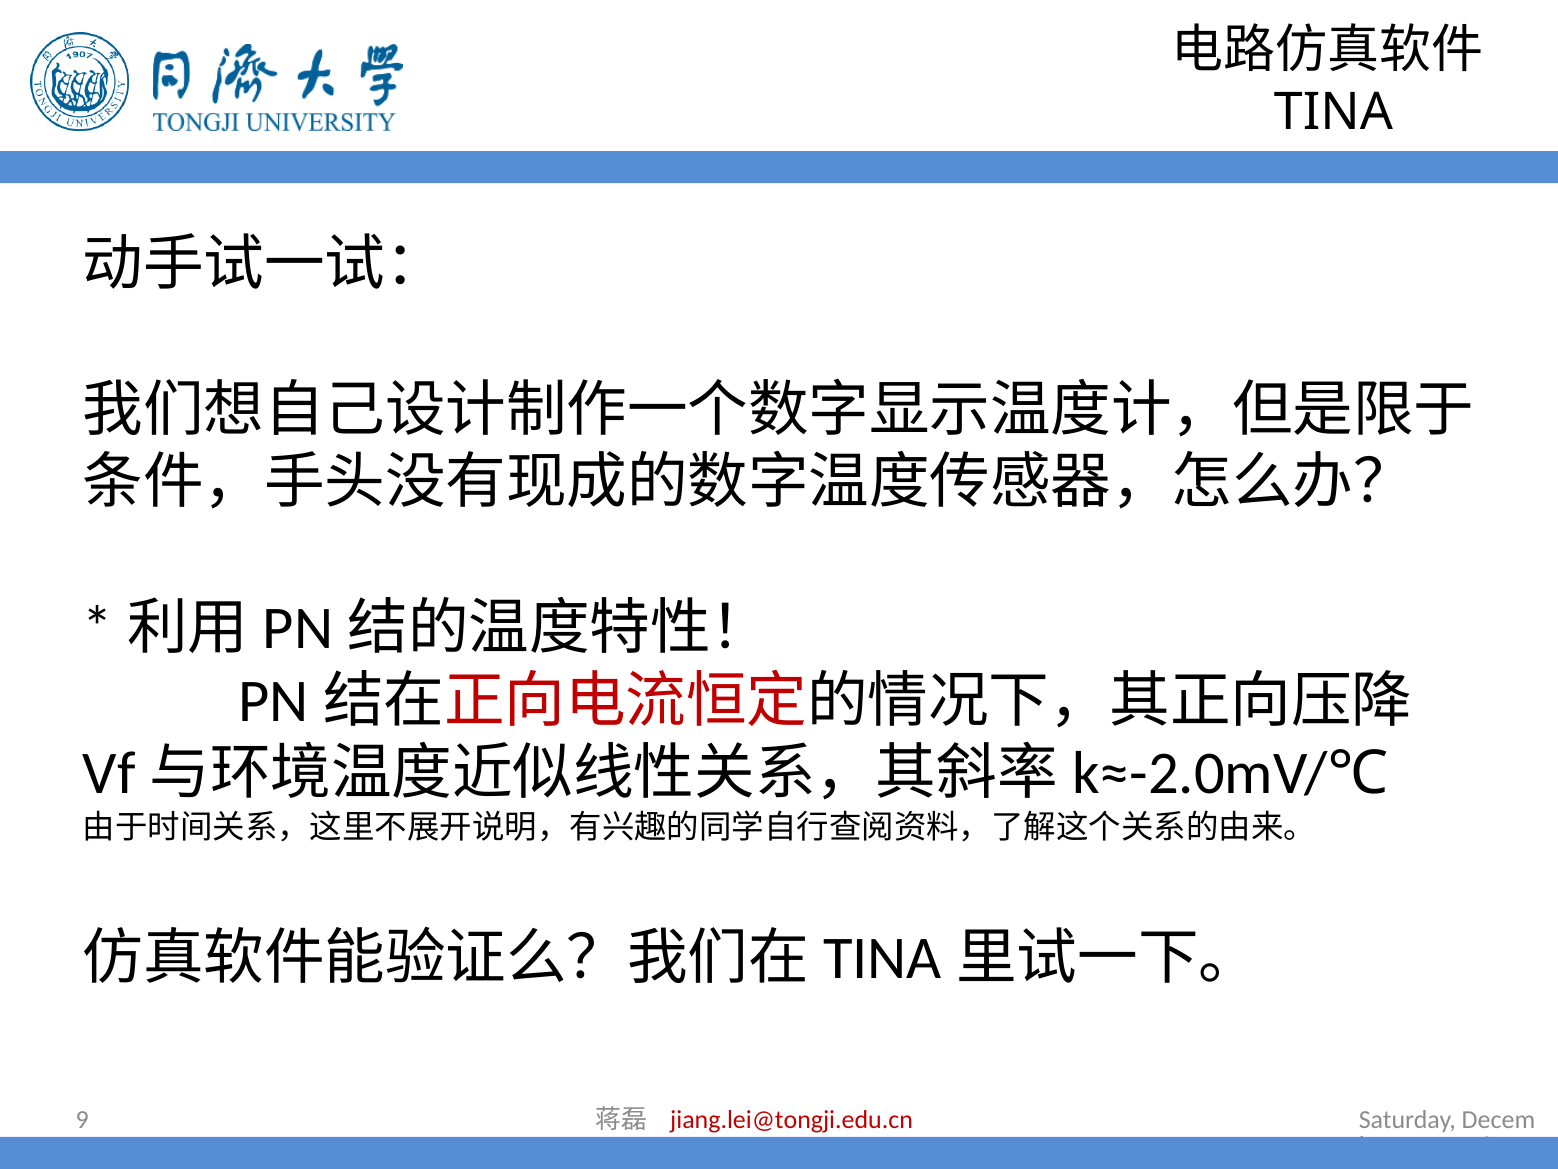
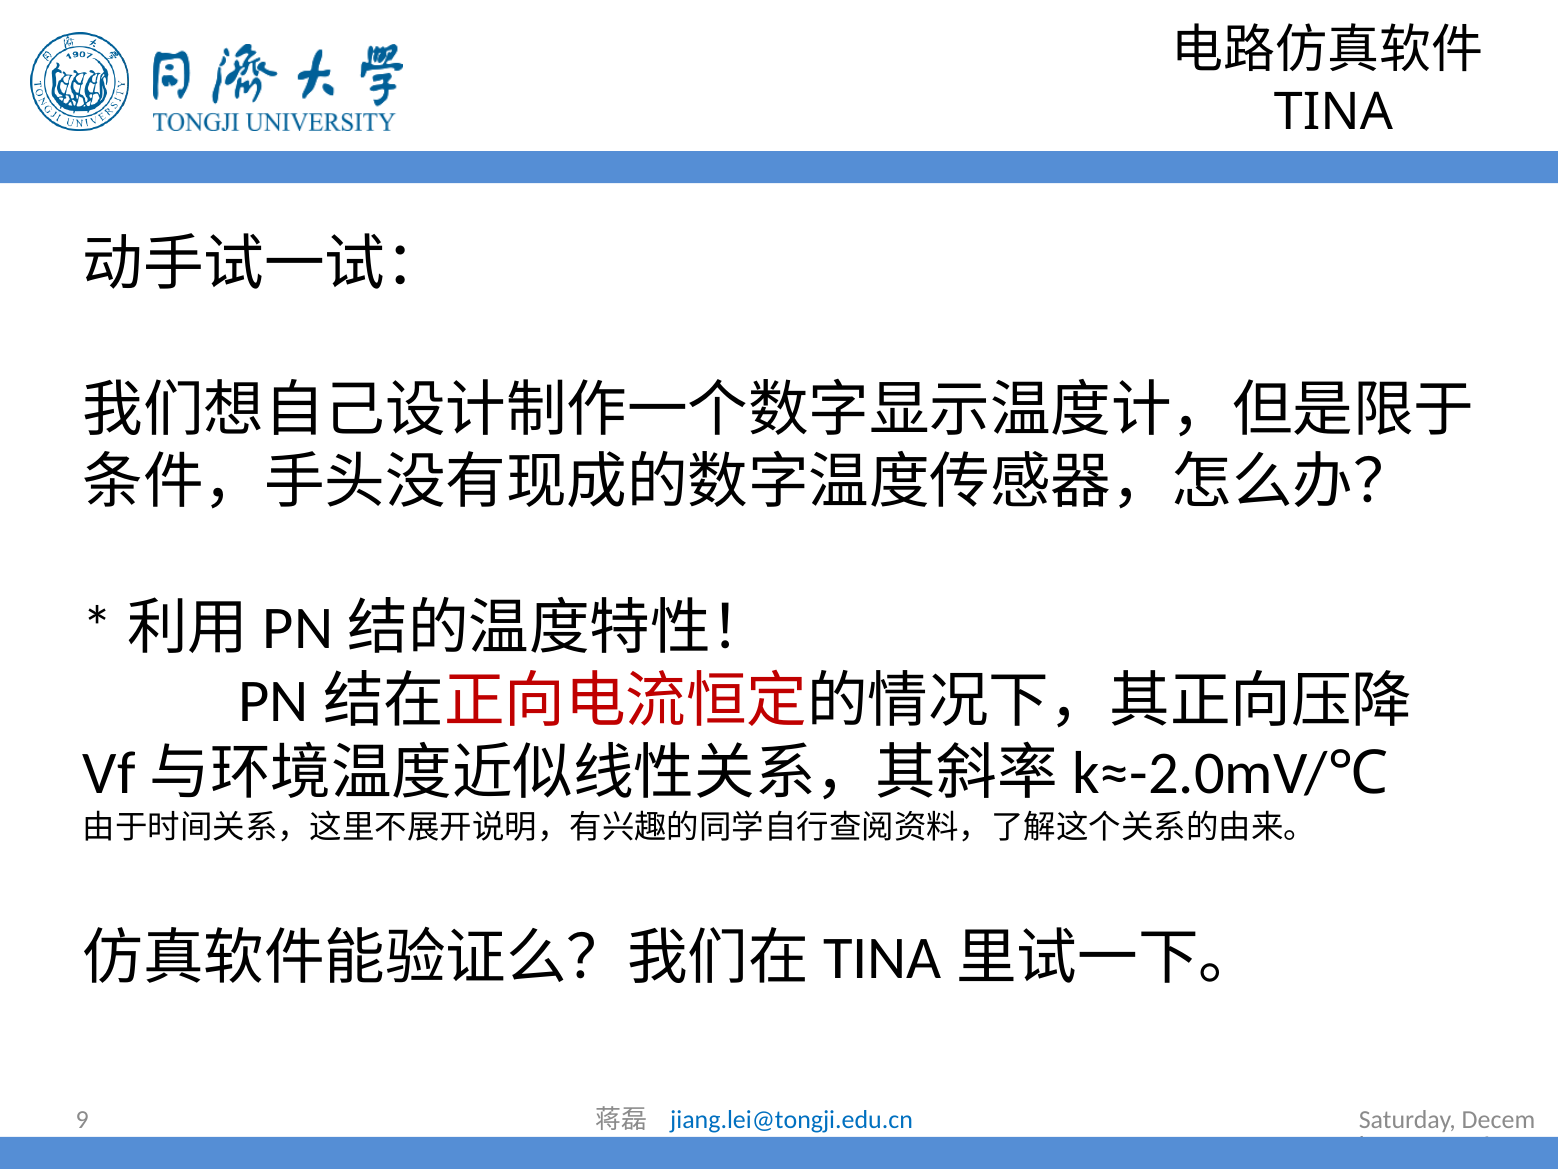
jiang.lei@tongji.edu.cn colour: red -> blue
